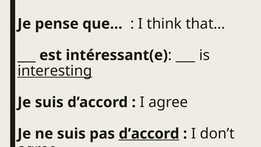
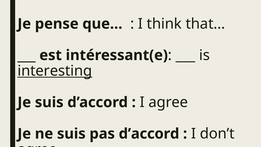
d’accord at (149, 134) underline: present -> none
